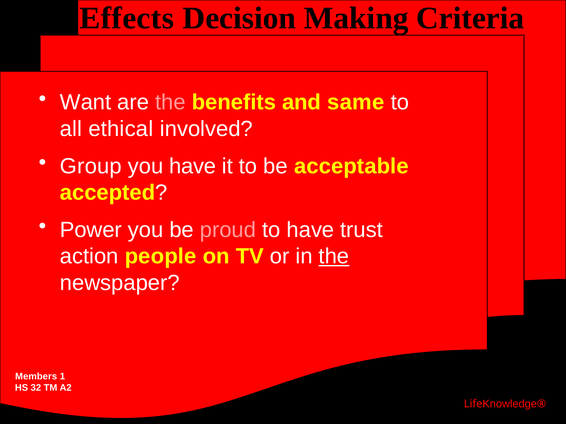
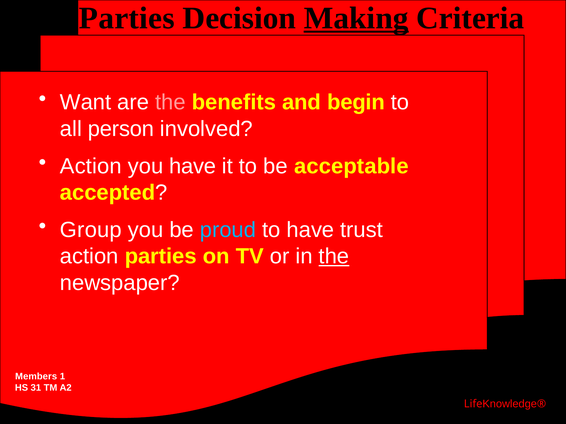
Effects at (127, 18): Effects -> Parties
Making underline: none -> present
same: same -> begin
ethical: ethical -> person
Group at (91, 166): Group -> Action
Power: Power -> Group
proud colour: pink -> light blue
action people: people -> parties
32: 32 -> 31
